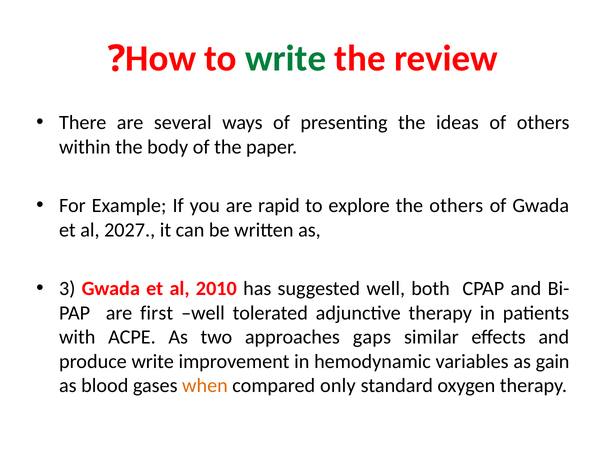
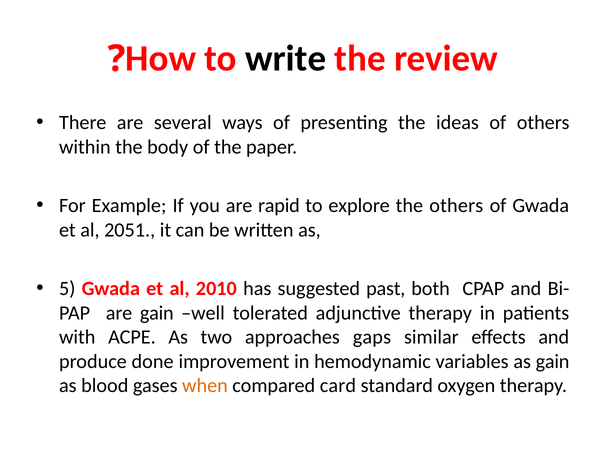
write at (286, 59) colour: green -> black
2027: 2027 -> 2051
3: 3 -> 5
suggested well: well -> past
are first: first -> gain
produce write: write -> done
only: only -> card
